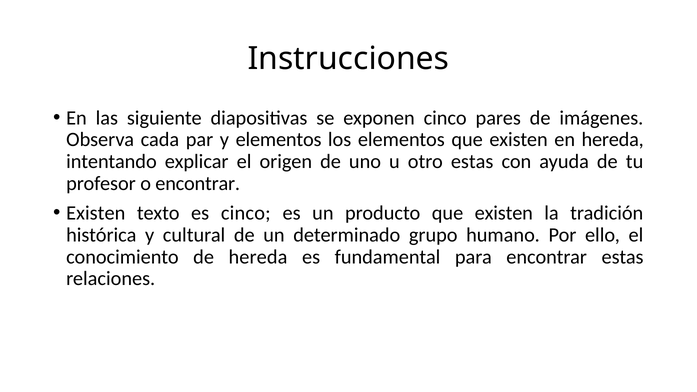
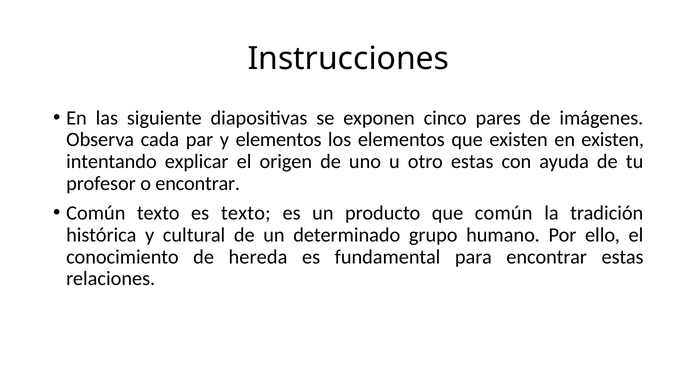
en hereda: hereda -> existen
Existen at (96, 213): Existen -> Común
es cinco: cinco -> texto
producto que existen: existen -> común
